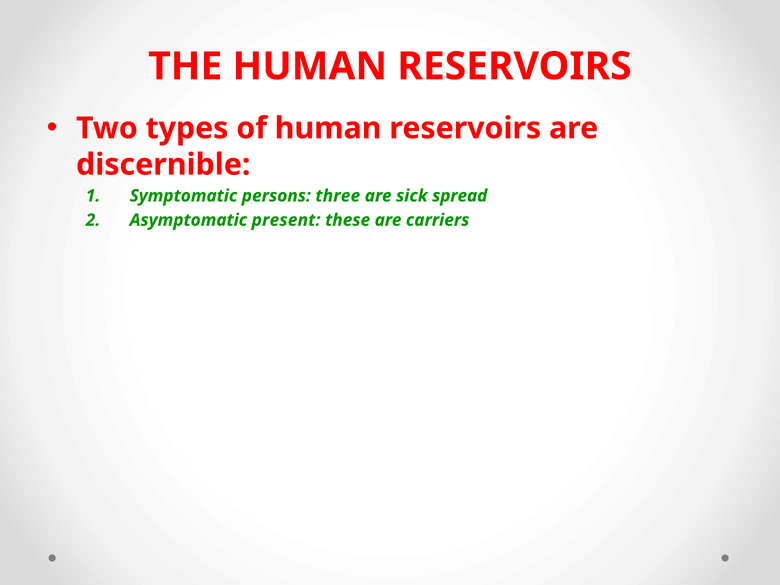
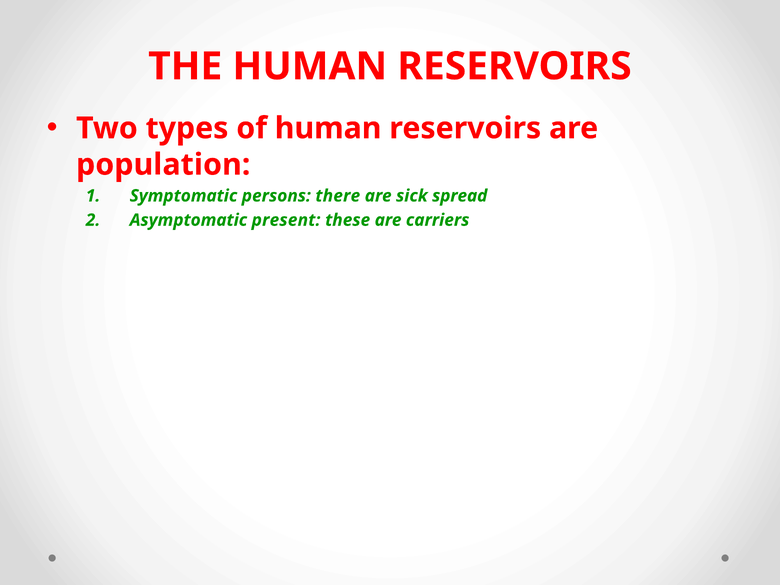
discernible: discernible -> population
three: three -> there
